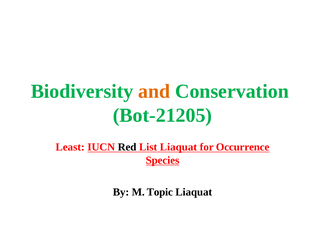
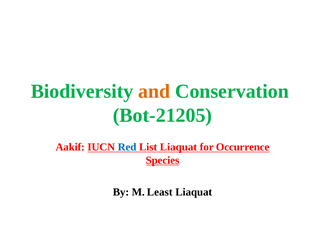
Least: Least -> Aakif
Red colour: black -> blue
Topic: Topic -> Least
